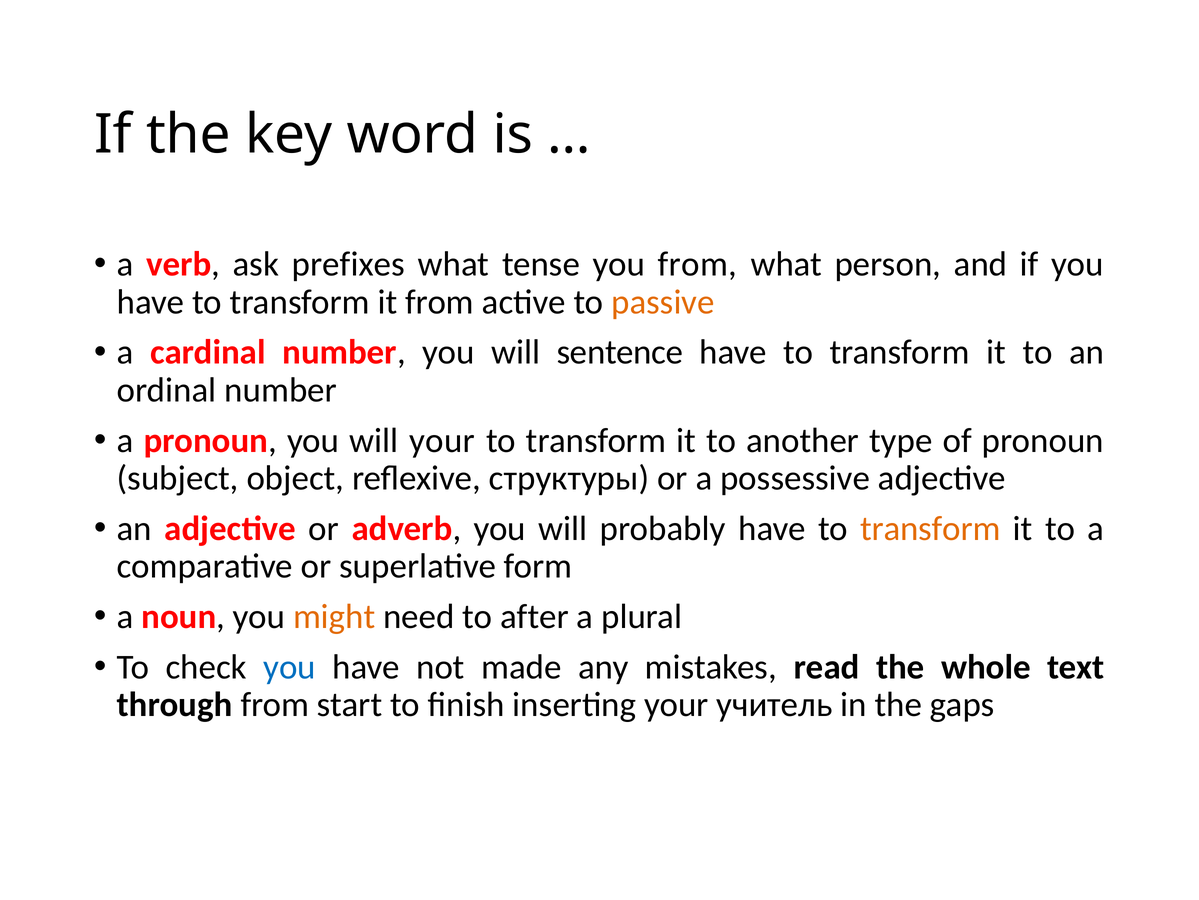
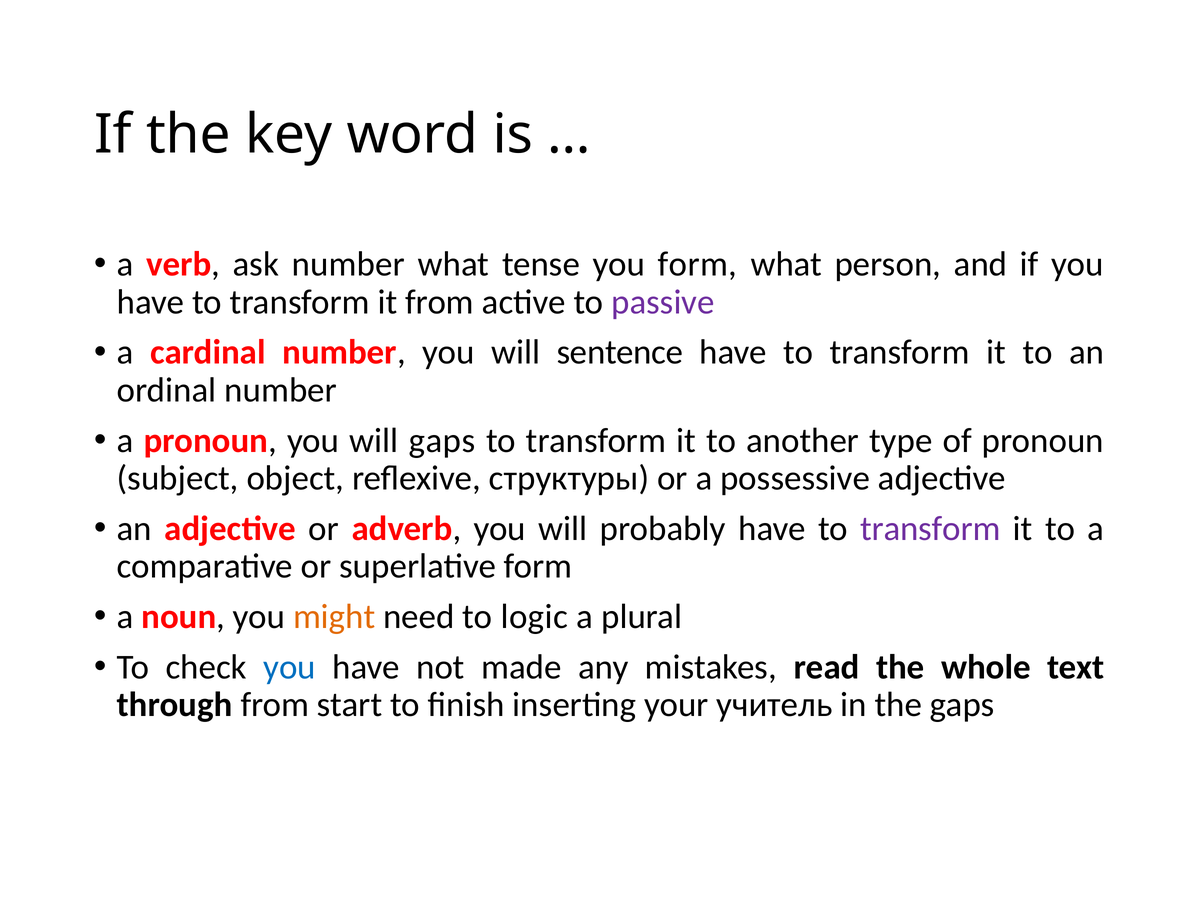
ask prefixes: prefixes -> number
you from: from -> form
passive colour: orange -> purple
will your: your -> gaps
transform at (930, 528) colour: orange -> purple
after: after -> logic
